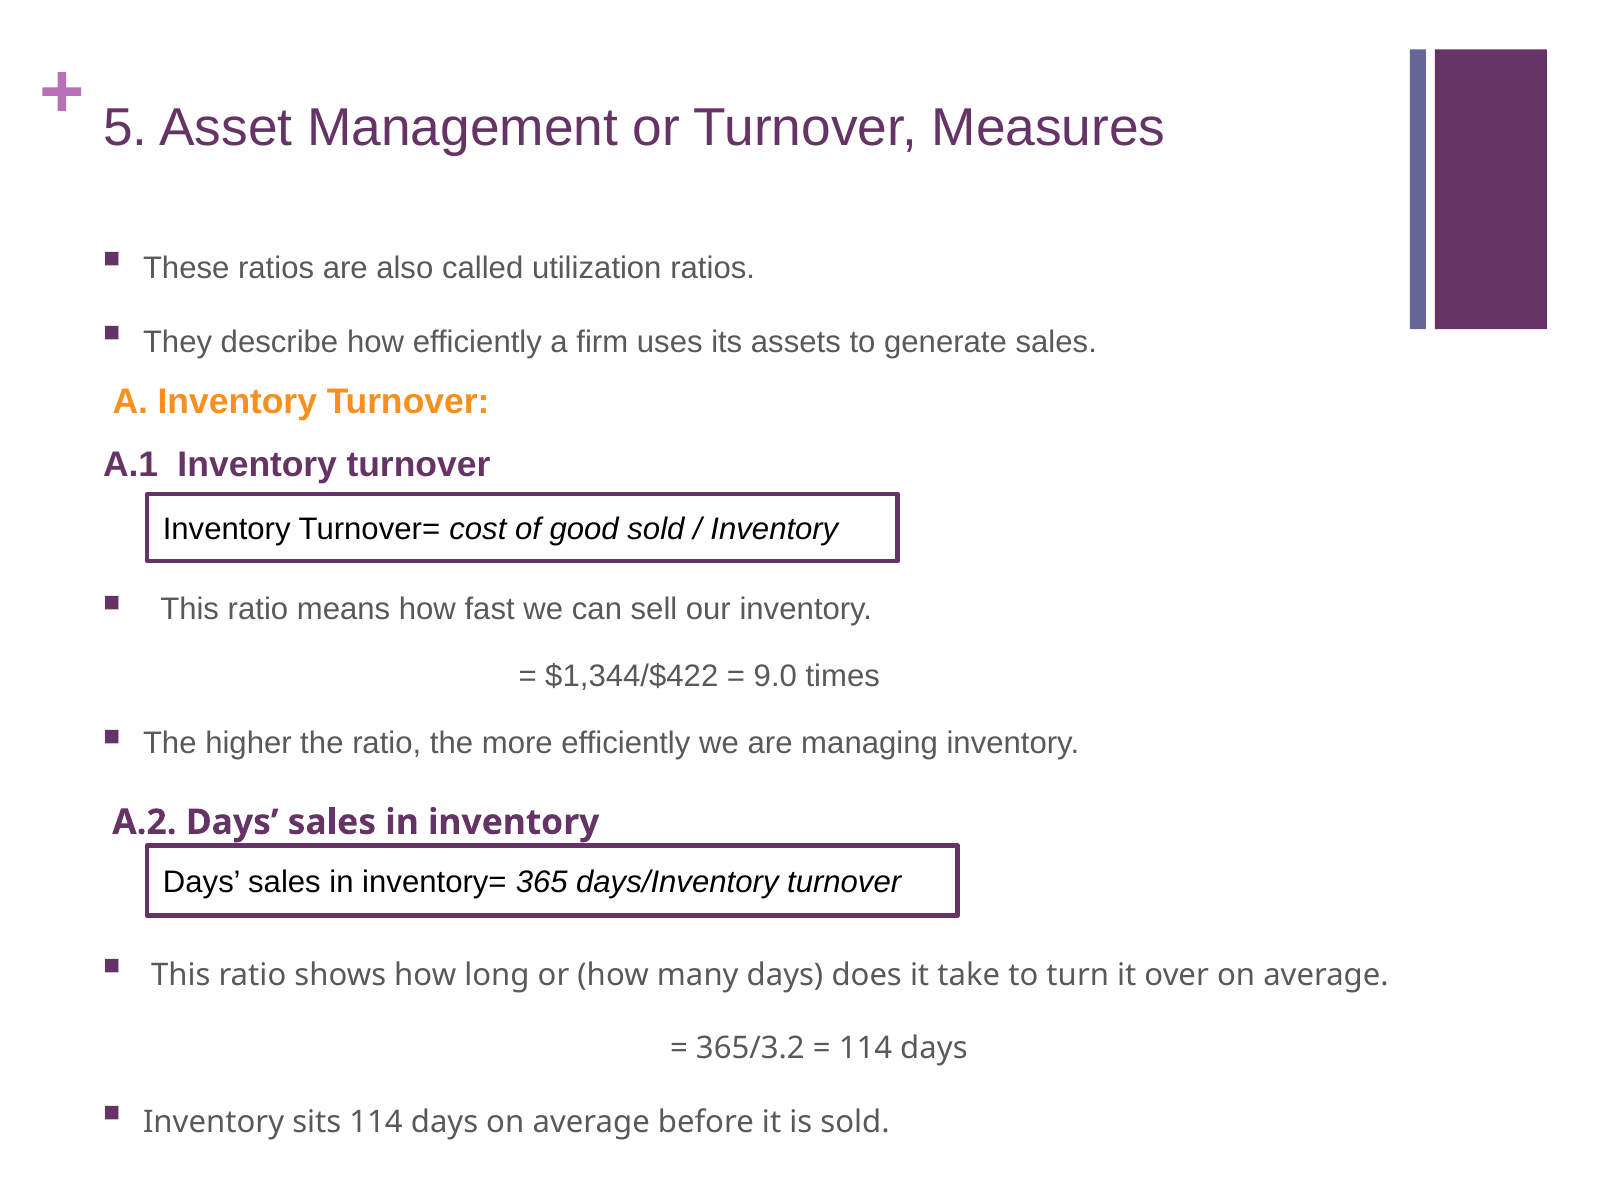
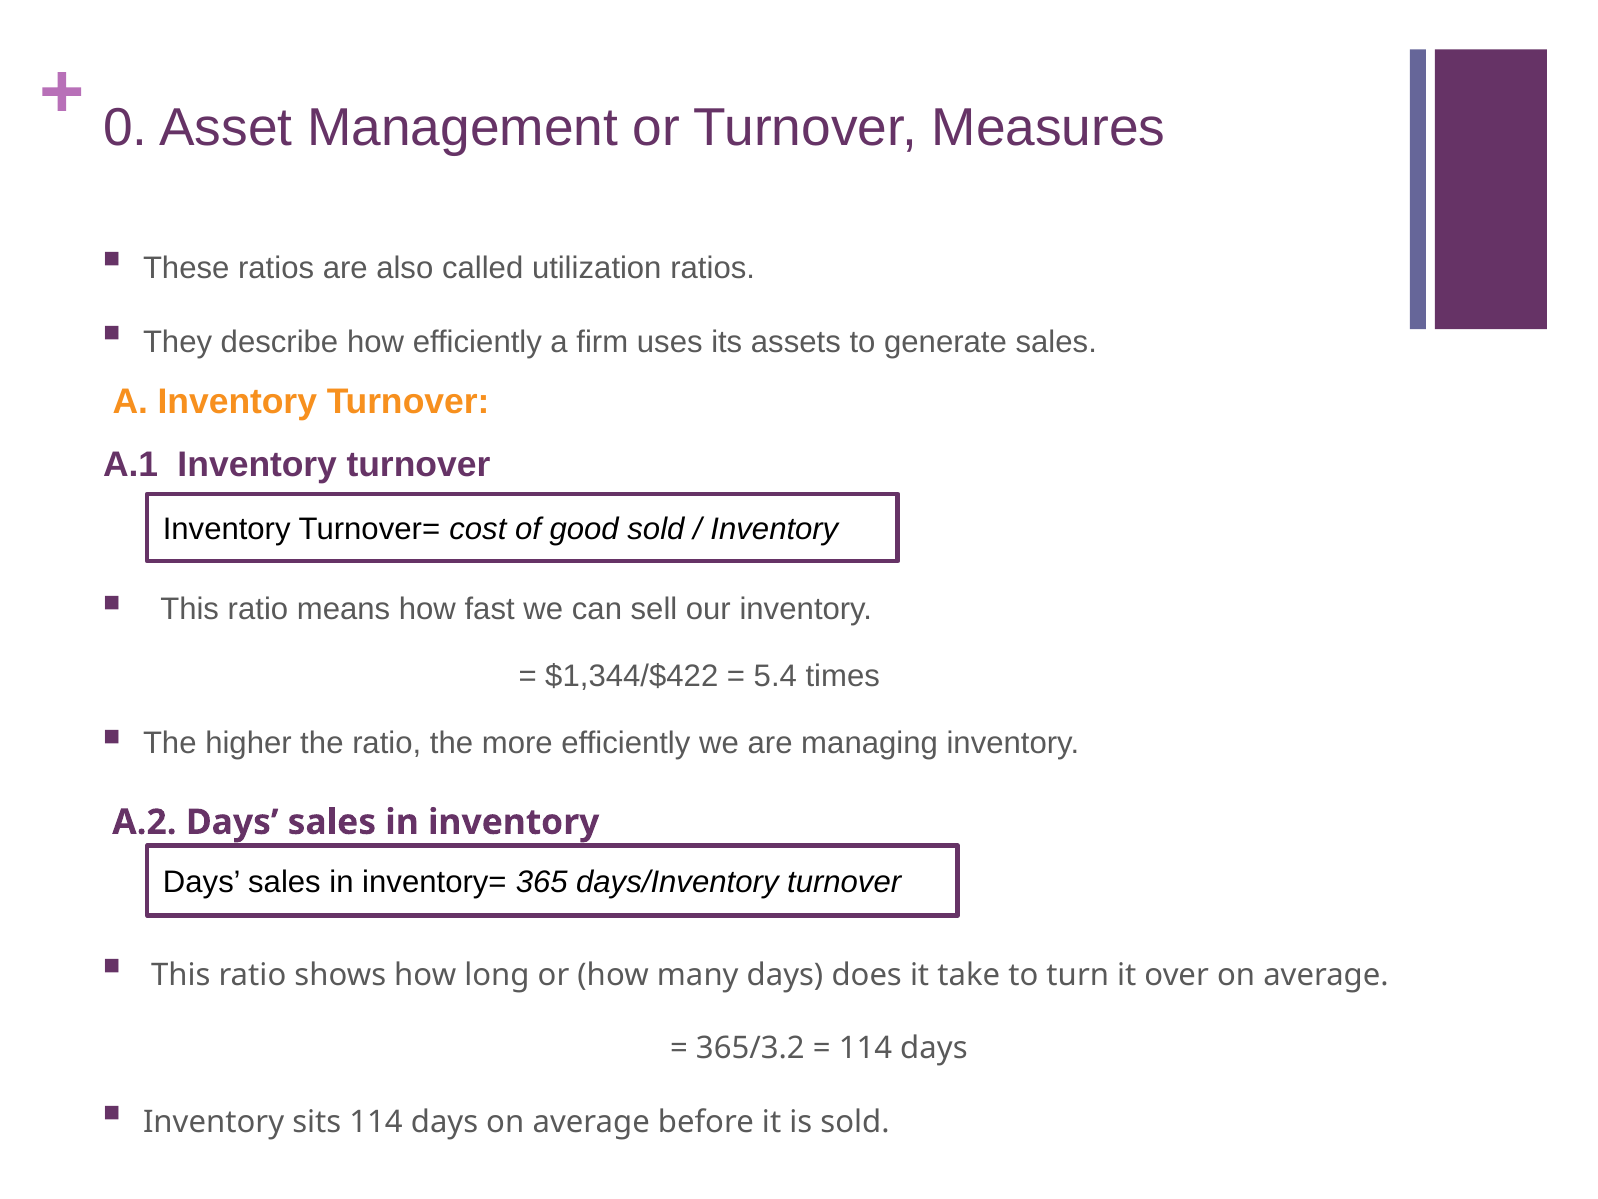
5: 5 -> 0
9.0: 9.0 -> 5.4
